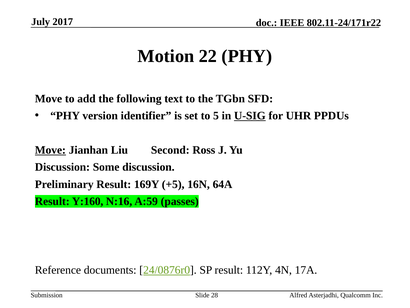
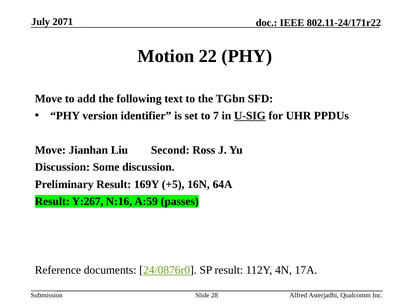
2017: 2017 -> 2071
5: 5 -> 7
Move at (50, 150) underline: present -> none
Y:160: Y:160 -> Y:267
